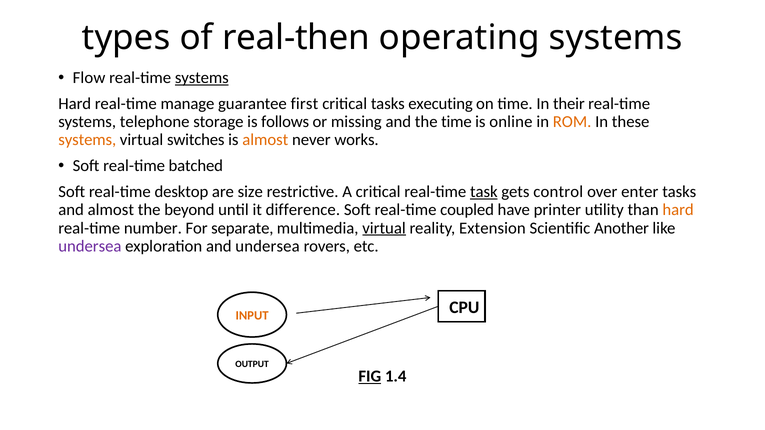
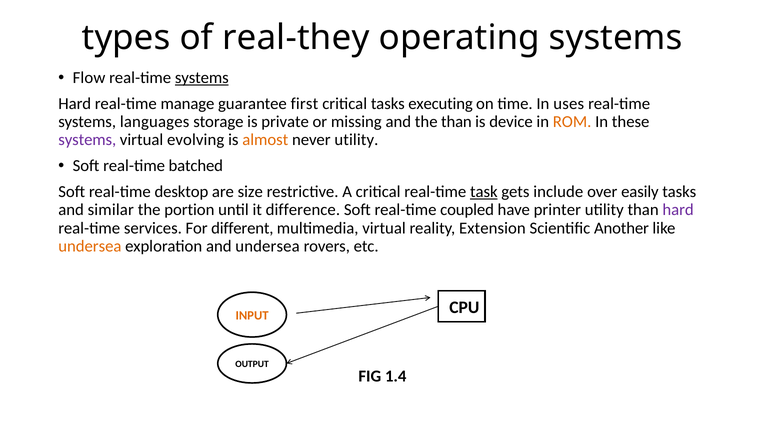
real-then: real-then -> real-they
their: their -> uses
telephone: telephone -> languages
follows: follows -> private
the time: time -> than
online: online -> device
systems at (87, 140) colour: orange -> purple
switches: switches -> evolving
never works: works -> utility
control: control -> include
enter: enter -> easily
and almost: almost -> similar
beyond: beyond -> portion
hard at (678, 210) colour: orange -> purple
number: number -> services
separate: separate -> different
virtual at (384, 228) underline: present -> none
undersea at (90, 246) colour: purple -> orange
FIG underline: present -> none
